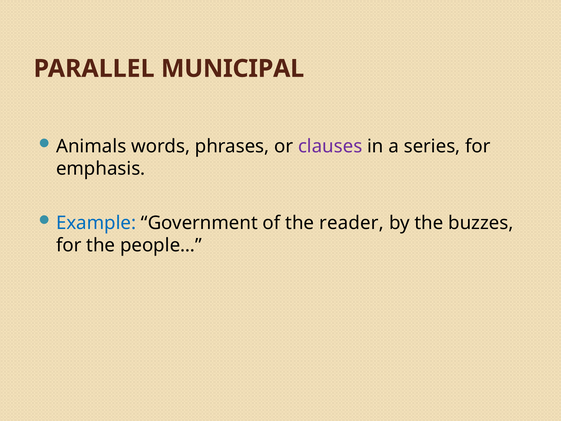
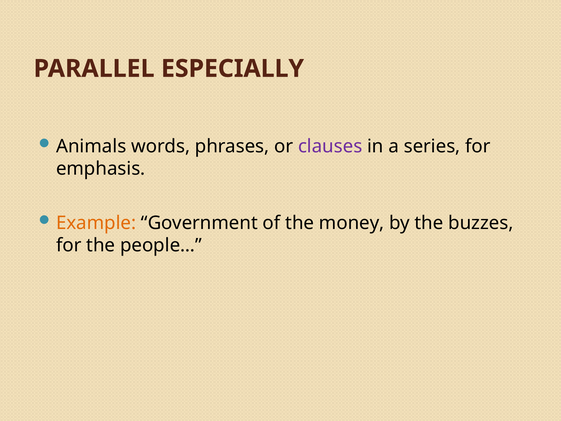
MUNICIPAL: MUNICIPAL -> ESPECIALLY
Example colour: blue -> orange
reader: reader -> money
